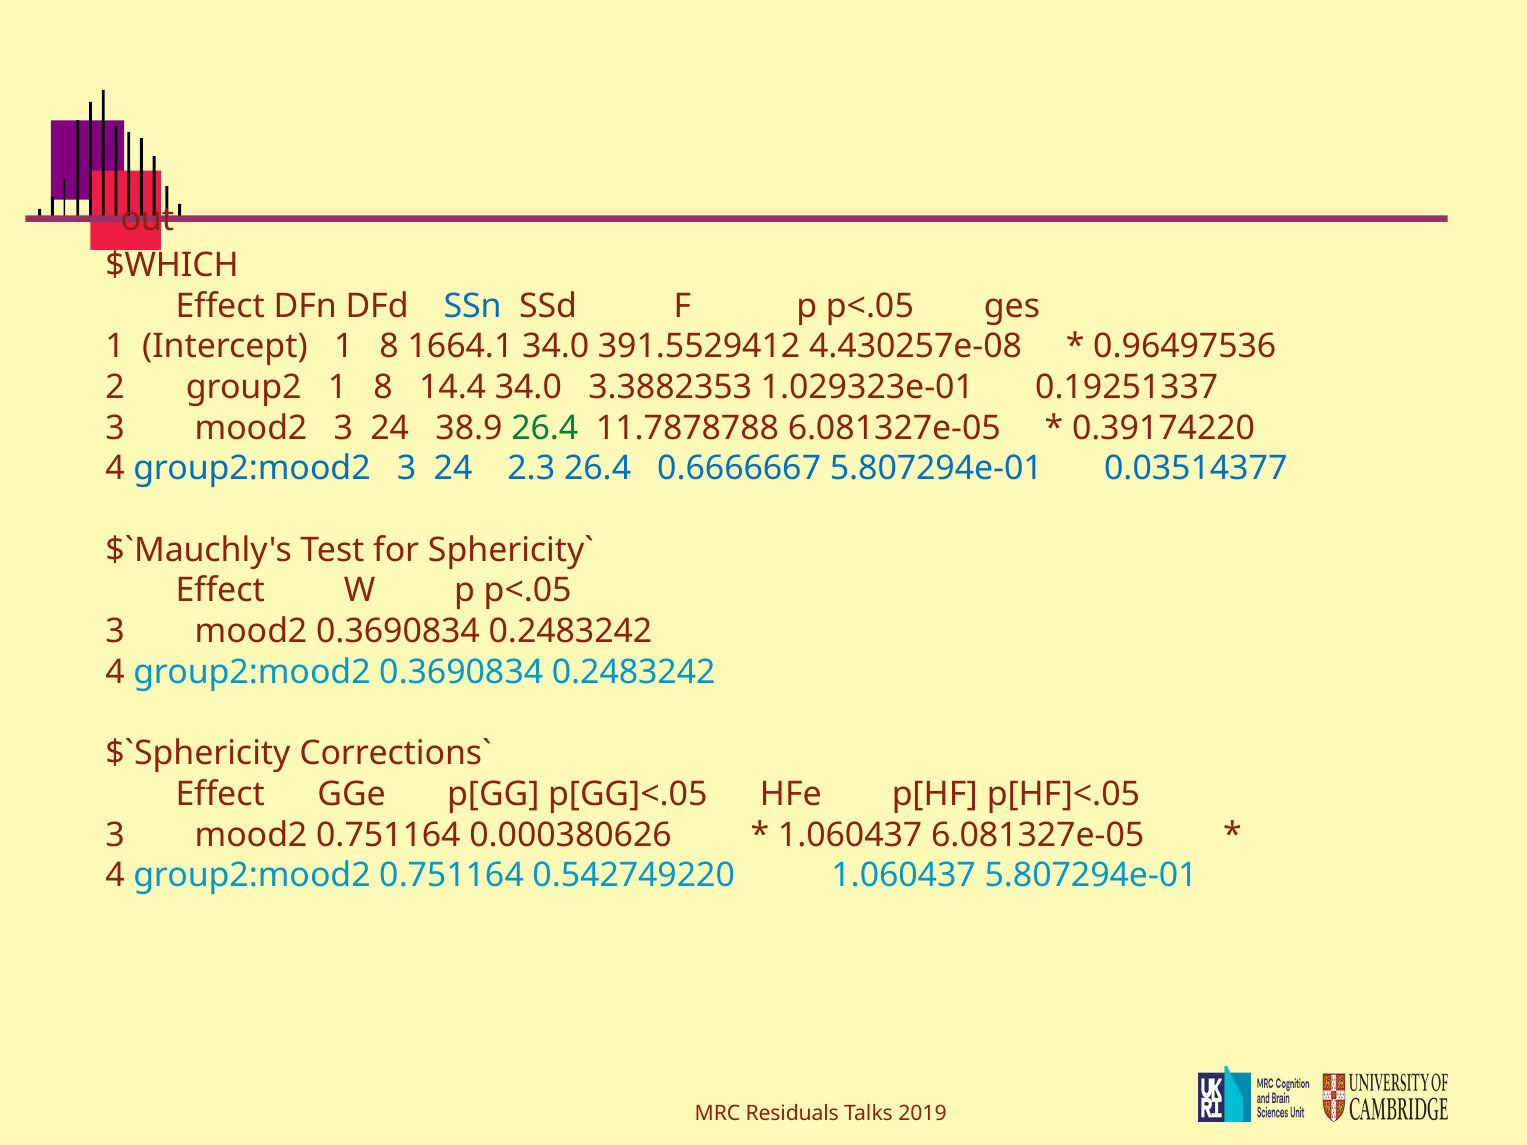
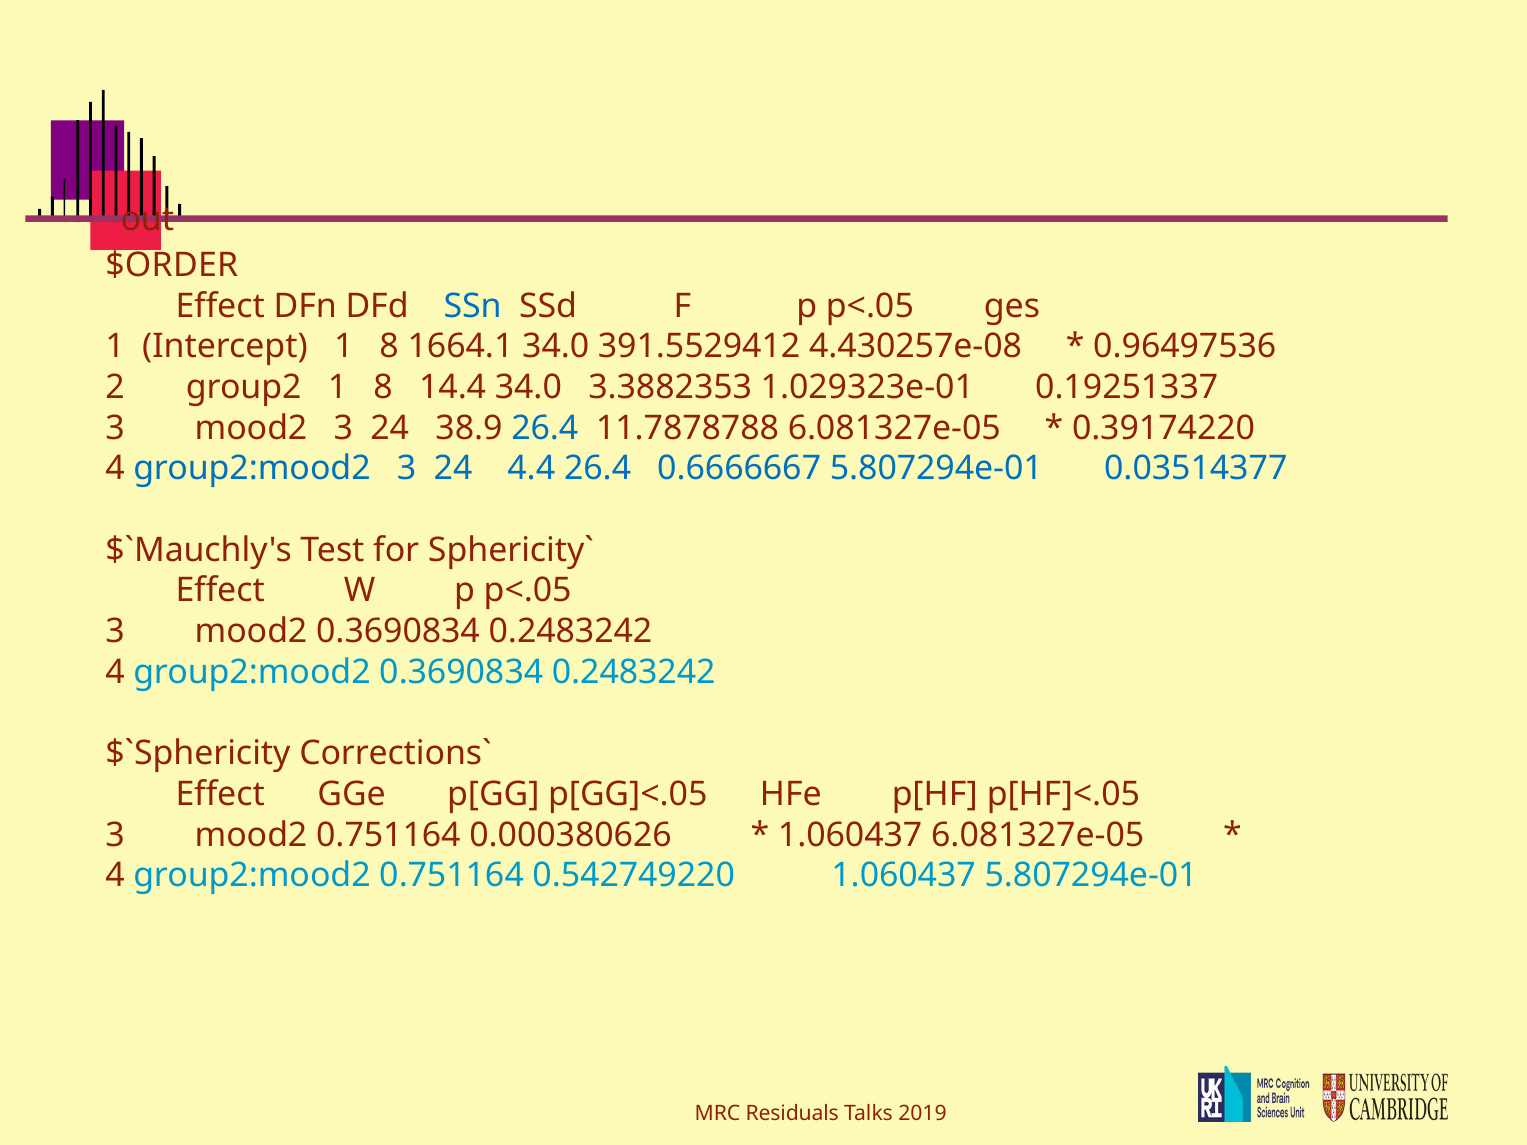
$WHICH: $WHICH -> $ORDER
26.4 at (545, 428) colour: green -> blue
2.3: 2.3 -> 4.4
